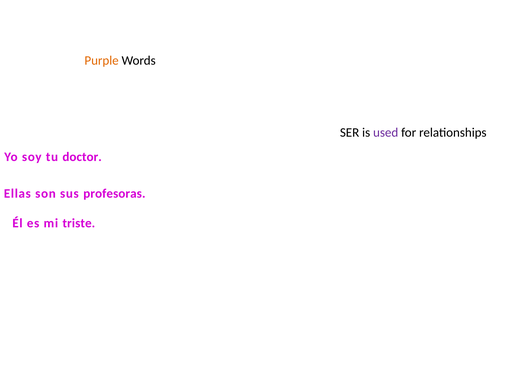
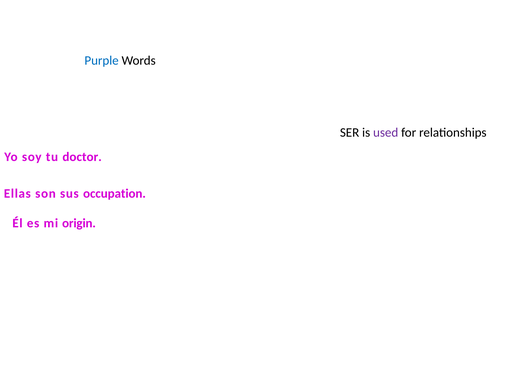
Purple colour: orange -> blue
profesoras: profesoras -> occupation
triste: triste -> origin
